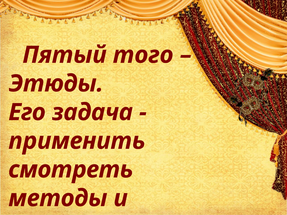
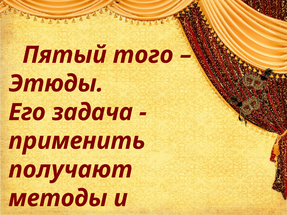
смотреть: смотреть -> получают
